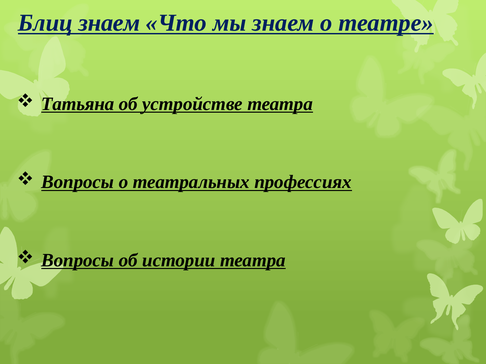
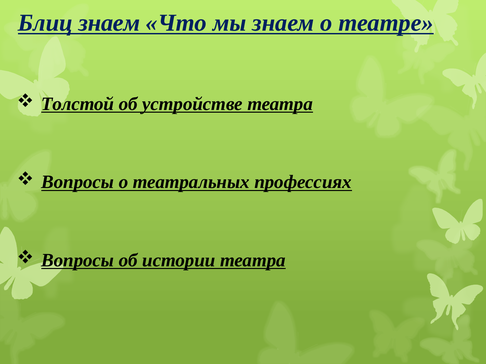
Татьяна: Татьяна -> Толстой
